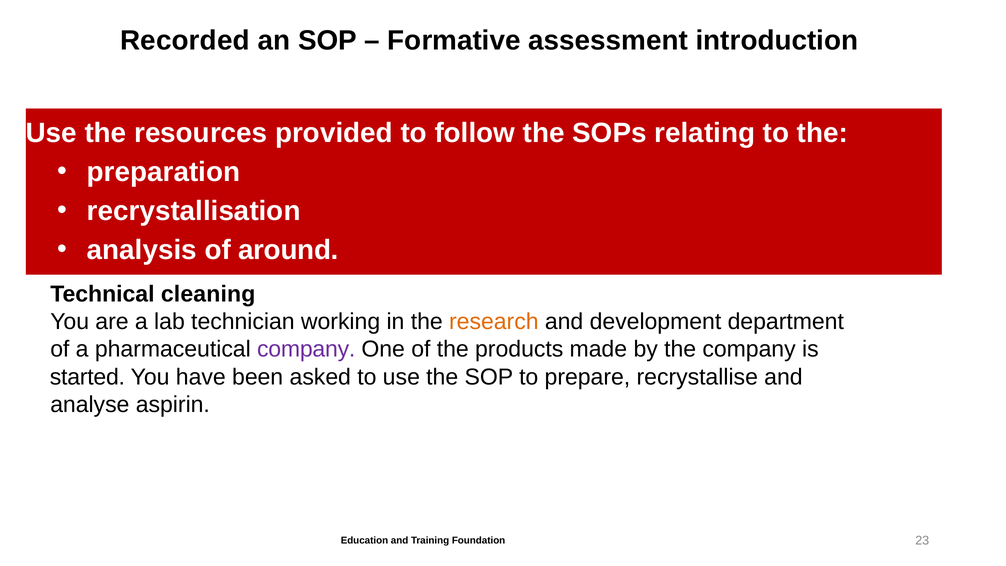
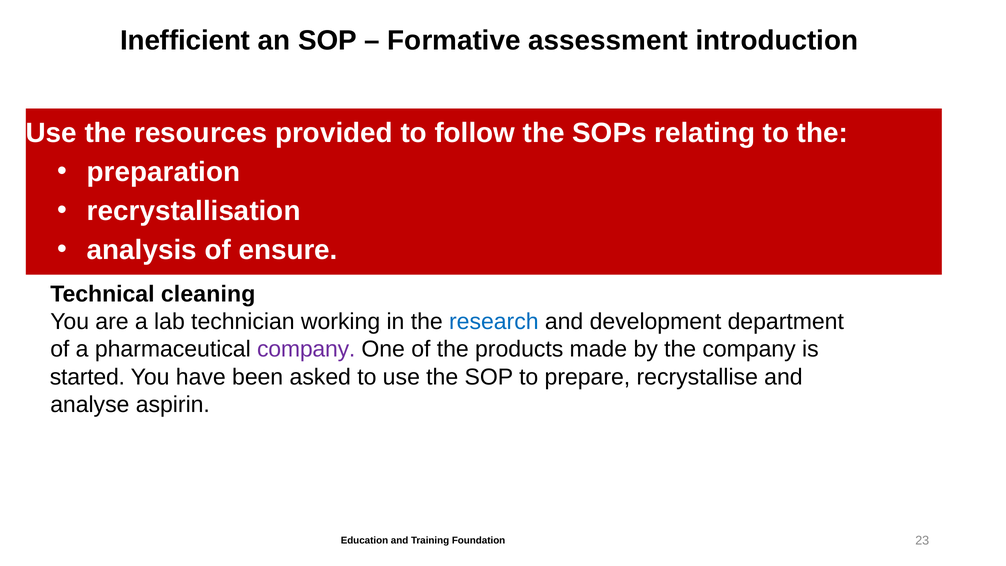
Recorded: Recorded -> Inefficient
around: around -> ensure
research colour: orange -> blue
